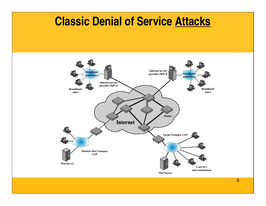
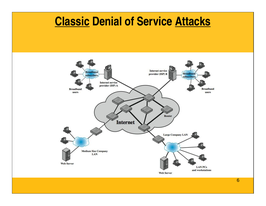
Classic underline: none -> present
